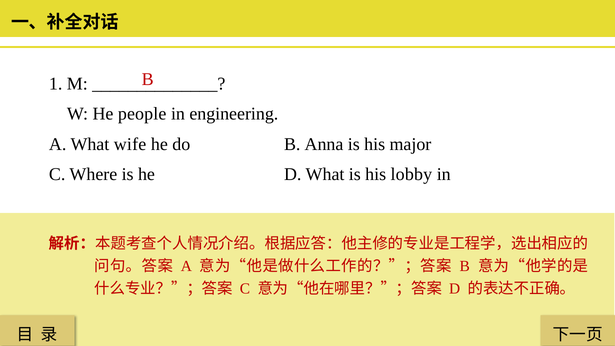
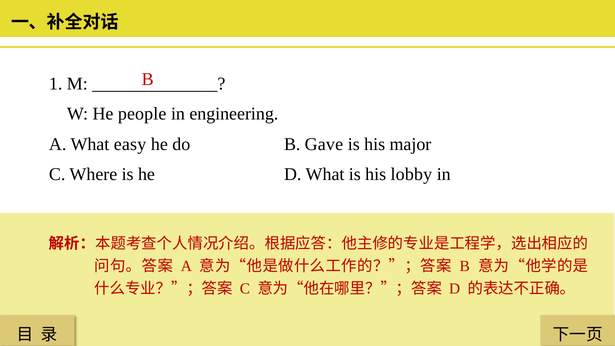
wife: wife -> easy
Anna: Anna -> Gave
